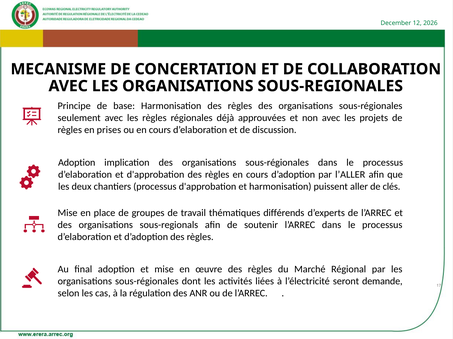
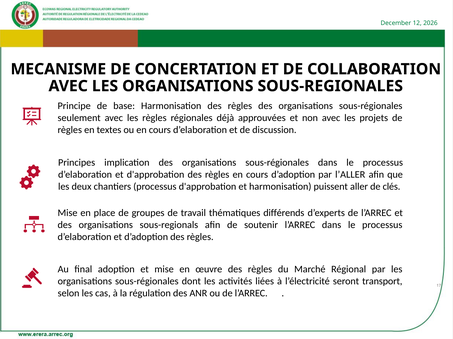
prises: prises -> textes
Adoption at (77, 163): Adoption -> Principes
demande: demande -> transport
